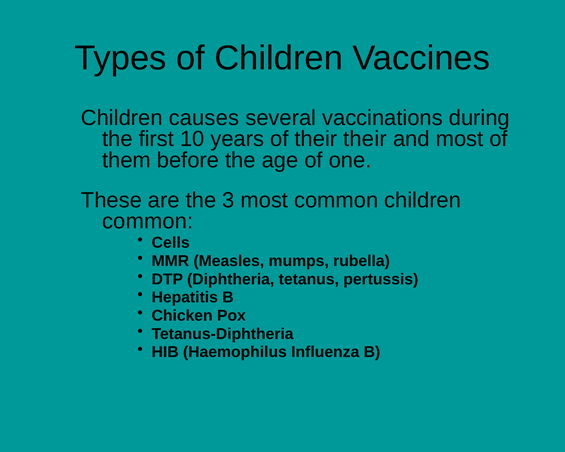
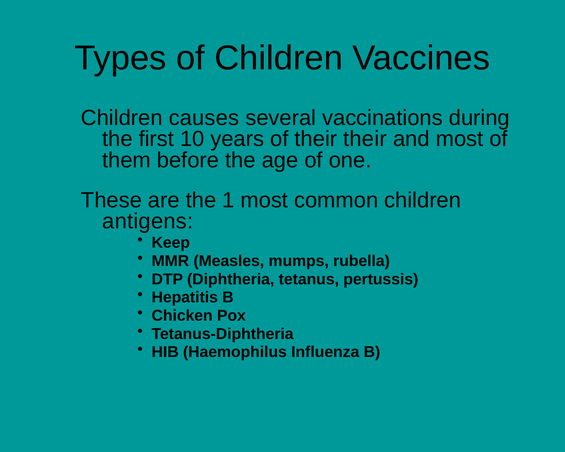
3: 3 -> 1
common at (148, 221): common -> antigens
Cells: Cells -> Keep
